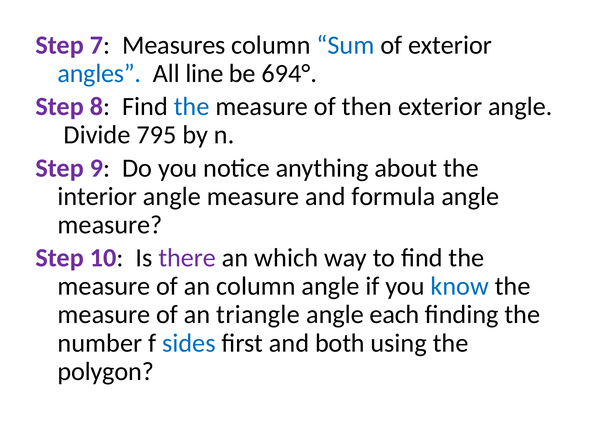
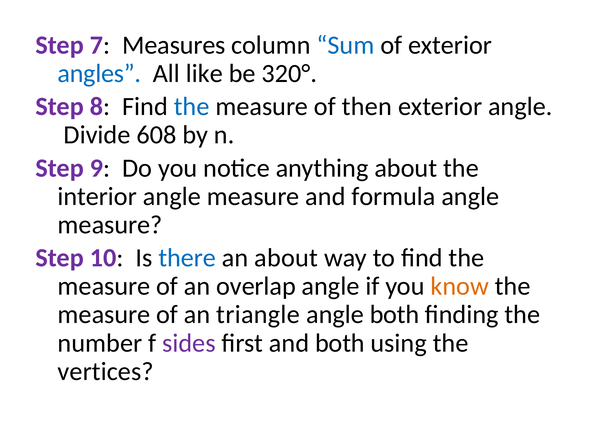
line: line -> like
694°: 694° -> 320°
795: 795 -> 608
there colour: purple -> blue
an which: which -> about
an column: column -> overlap
know colour: blue -> orange
angle each: each -> both
sides colour: blue -> purple
polygon: polygon -> vertices
